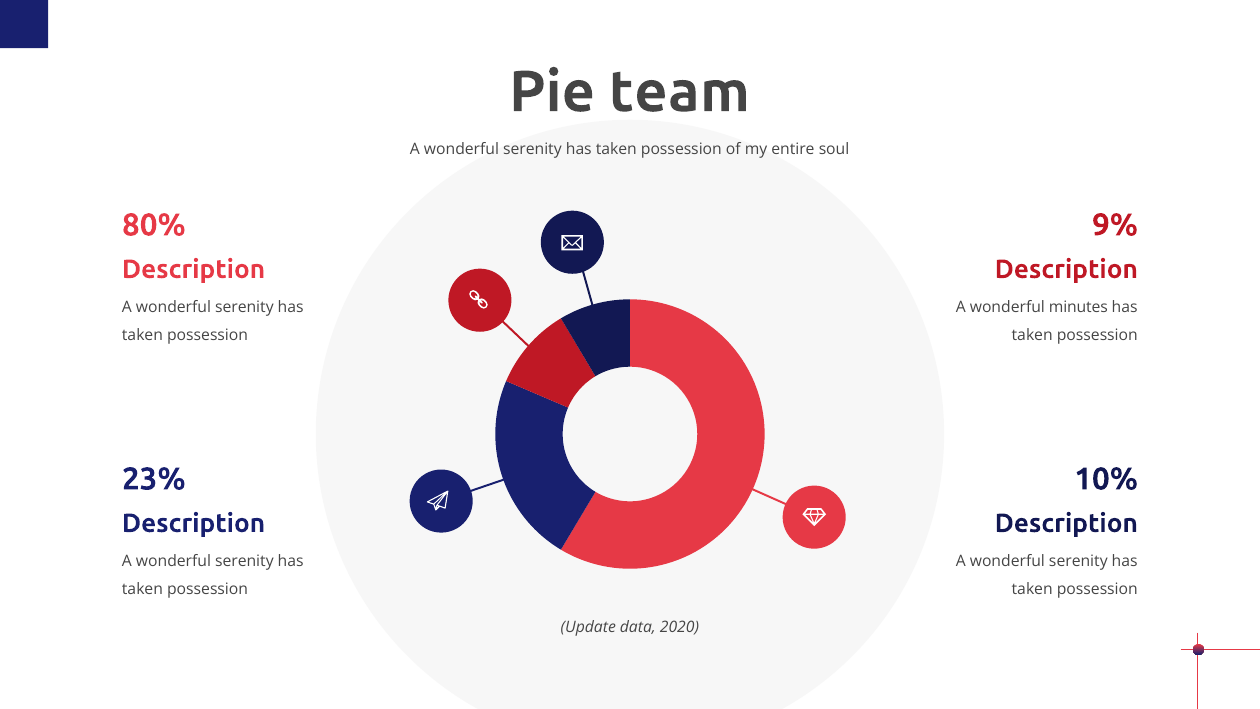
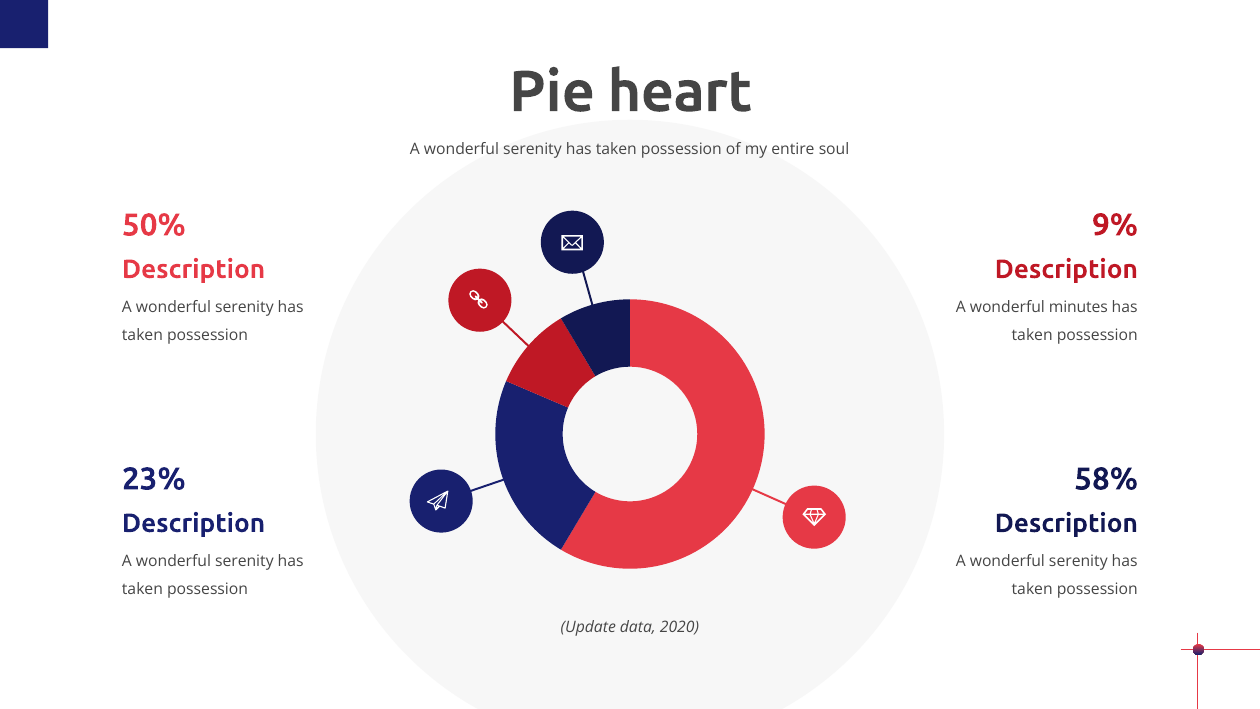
team: team -> heart
80%: 80% -> 50%
10%: 10% -> 58%
